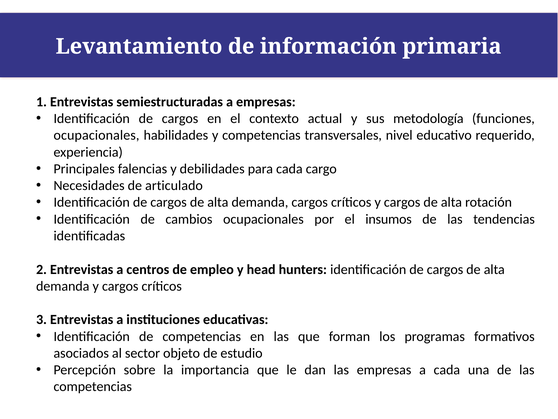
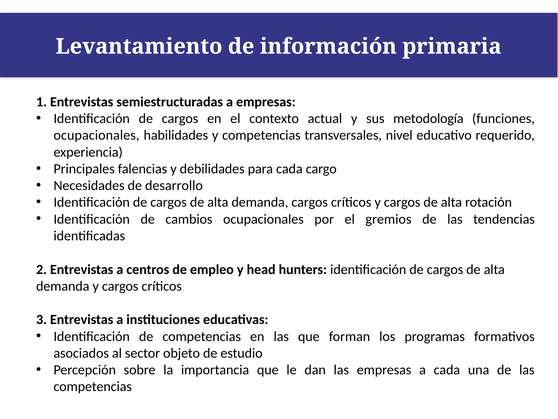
articulado: articulado -> desarrollo
insumos: insumos -> gremios
